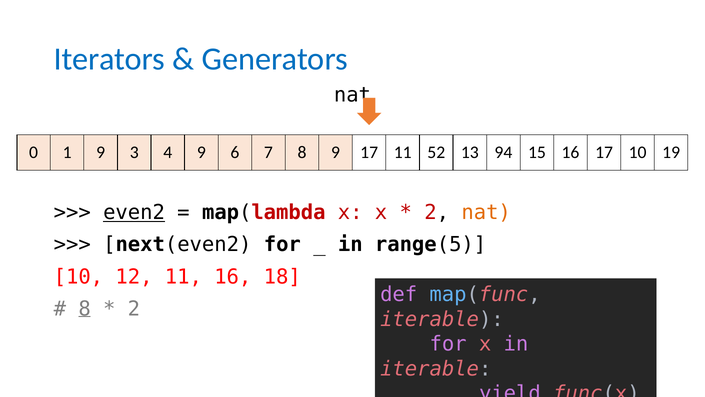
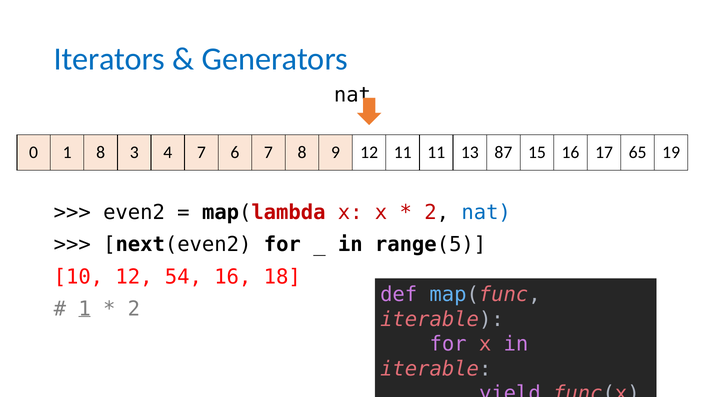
1 9: 9 -> 8
4 9: 9 -> 7
9 17: 17 -> 12
11 52: 52 -> 11
94: 94 -> 87
17 10: 10 -> 65
even2 underline: present -> none
nat at (486, 212) colour: orange -> blue
12 11: 11 -> 54
8 at (85, 308): 8 -> 1
